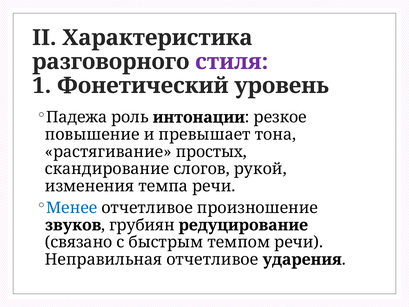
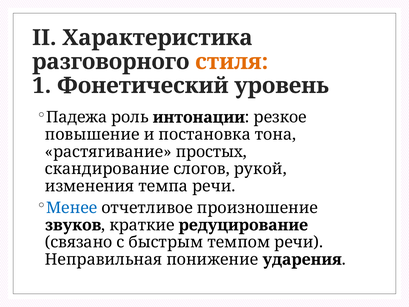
стиля colour: purple -> orange
превышает: превышает -> постановка
грубиян: грубиян -> краткие
Неправильная отчетливое: отчетливое -> понижение
